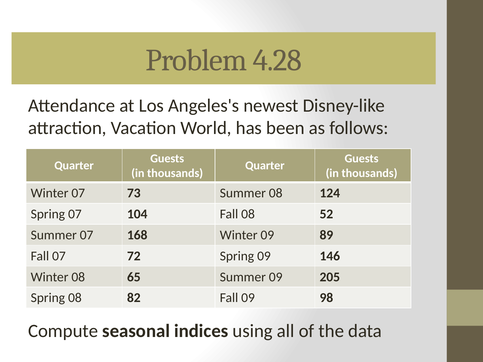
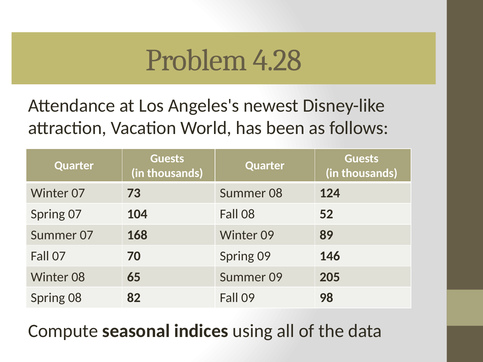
72: 72 -> 70
